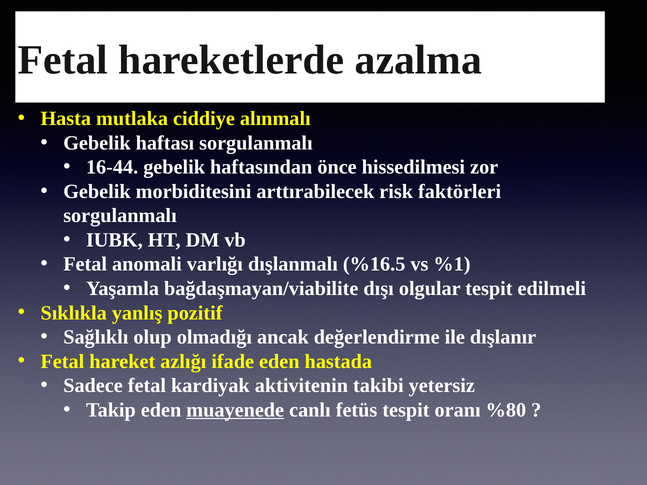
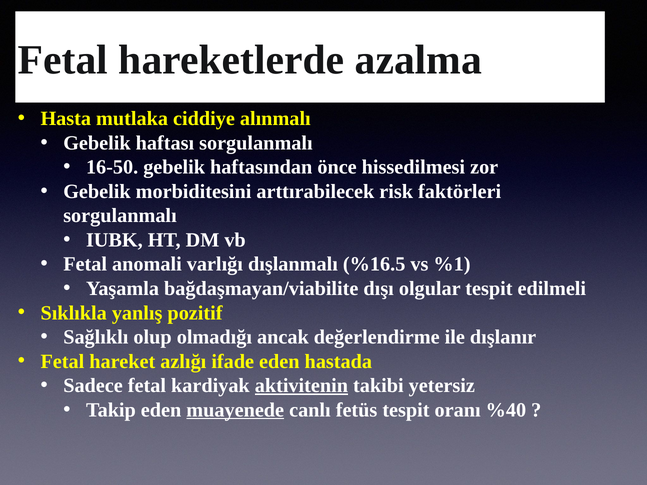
16-44: 16-44 -> 16-50
aktivitenin underline: none -> present
%80: %80 -> %40
